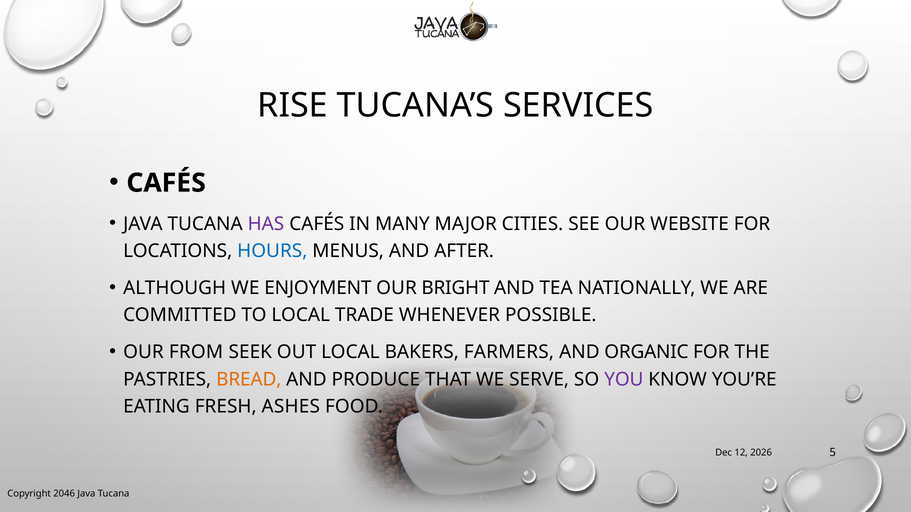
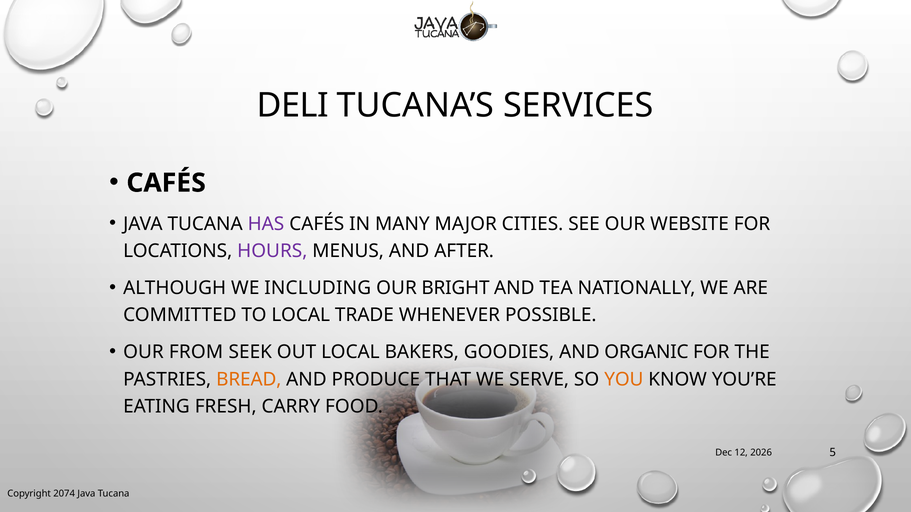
RISE: RISE -> DELI
HOURS colour: blue -> purple
ENJOYMENT: ENJOYMENT -> INCLUDING
FARMERS: FARMERS -> GOODIES
YOU colour: purple -> orange
ASHES: ASHES -> CARRY
2046: 2046 -> 2074
